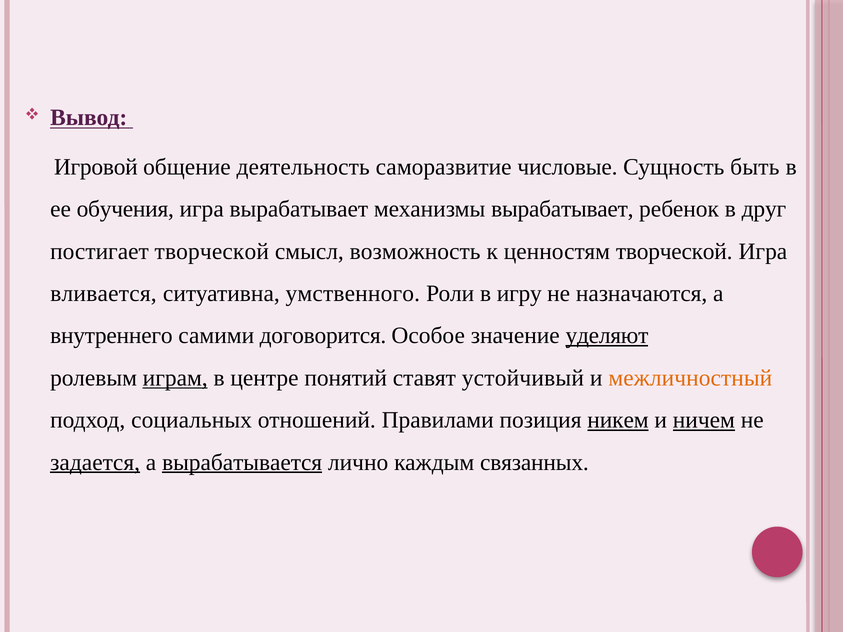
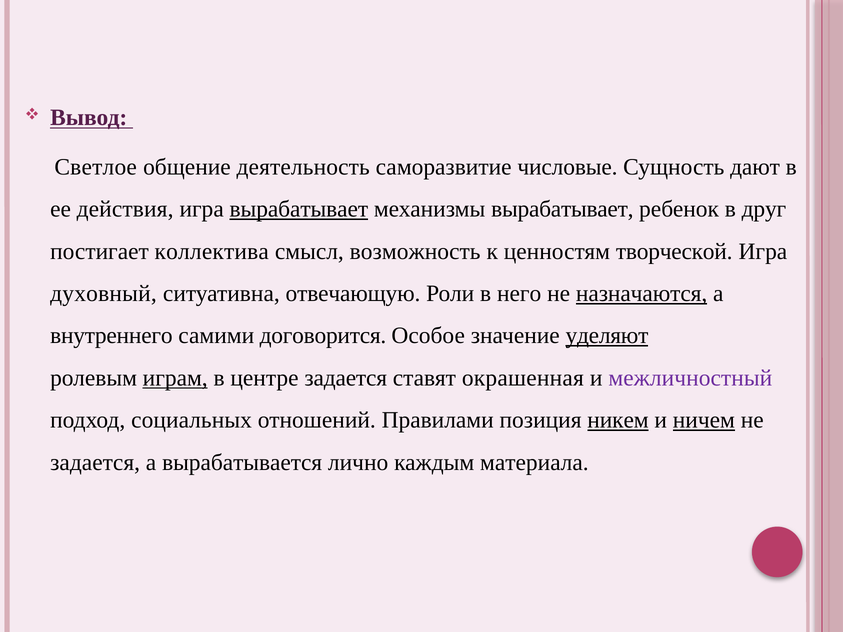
Игровой: Игровой -> Светлое
быть: быть -> дают
обучения: обучения -> действия
вырабатывает at (299, 209) underline: none -> present
постигает творческой: творческой -> коллектива
вливается: вливается -> духовный
умственного: умственного -> отвечающую
игру: игру -> него
назначаются underline: none -> present
центре понятий: понятий -> задается
устойчивый: устойчивый -> окрашенная
межличностный colour: orange -> purple
задается at (95, 462) underline: present -> none
вырабатывается underline: present -> none
связанных: связанных -> материала
